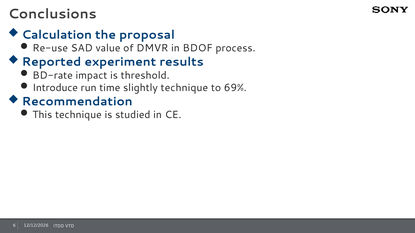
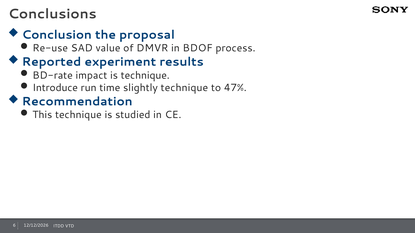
Calculation: Calculation -> Conclusion
is threshold: threshold -> technique
69%: 69% -> 47%
